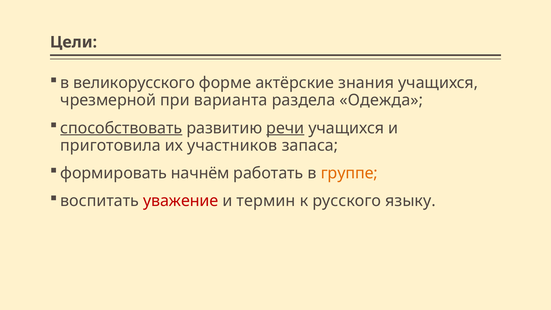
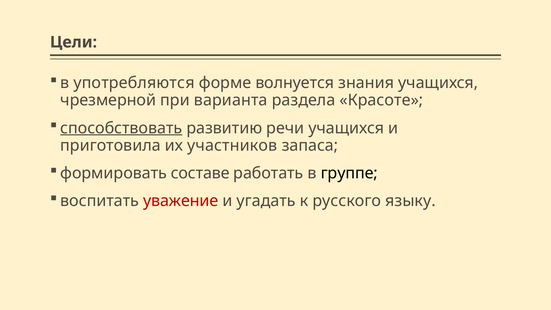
великорусского: великорусского -> употребляются
актёрские: актёрские -> волнуется
Одежда: Одежда -> Красоте
речи underline: present -> none
начнём: начнём -> составе
группе colour: orange -> black
термин: термин -> угадать
